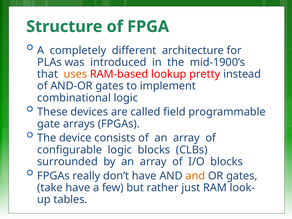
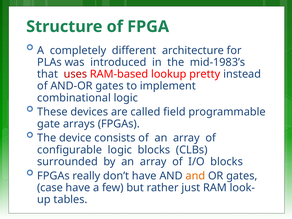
mid-1900’s: mid-1900’s -> mid-1983’s
uses colour: orange -> red
take: take -> case
